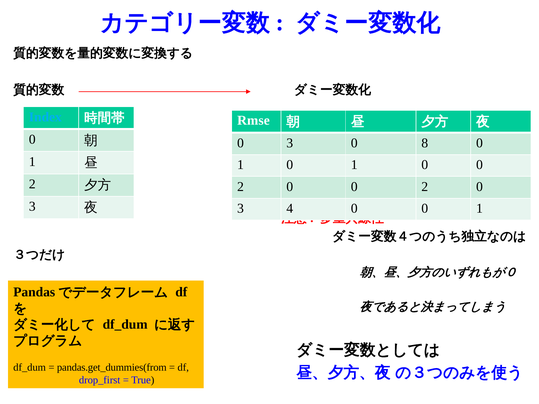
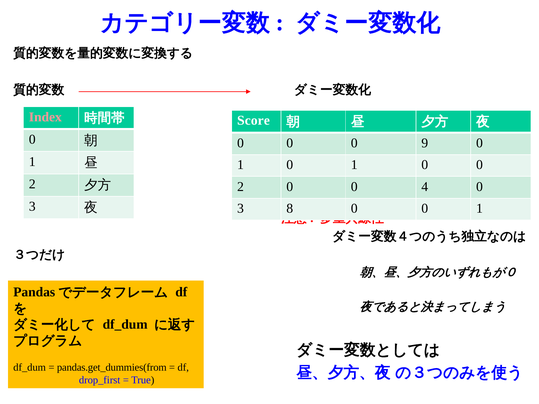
Index colour: light blue -> pink
Rmse: Rmse -> Score
3 at (290, 143): 3 -> 0
8: 8 -> 9
2 0 0 2: 2 -> 4
4: 4 -> 8
